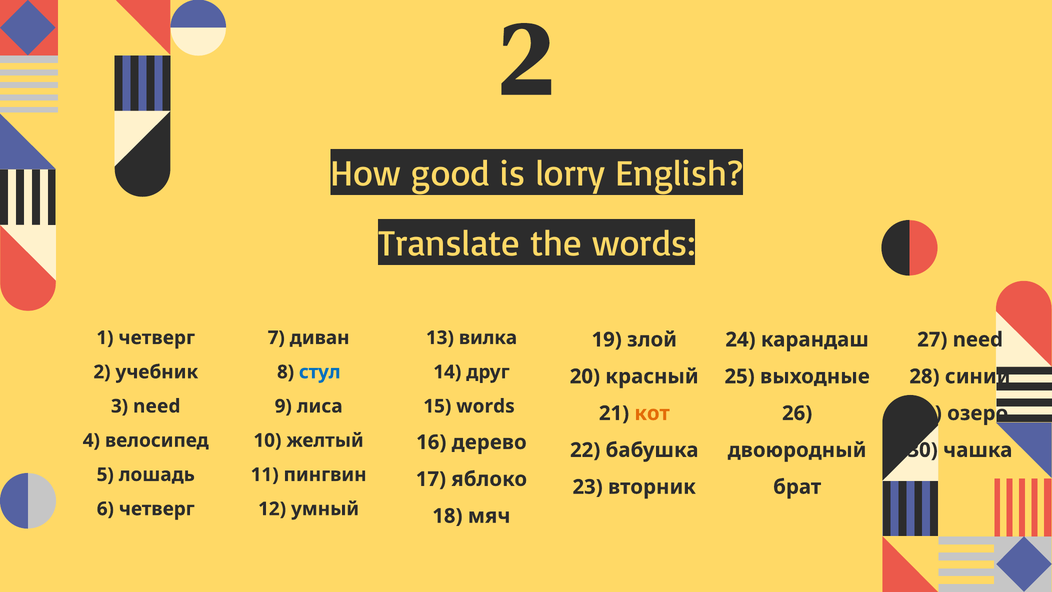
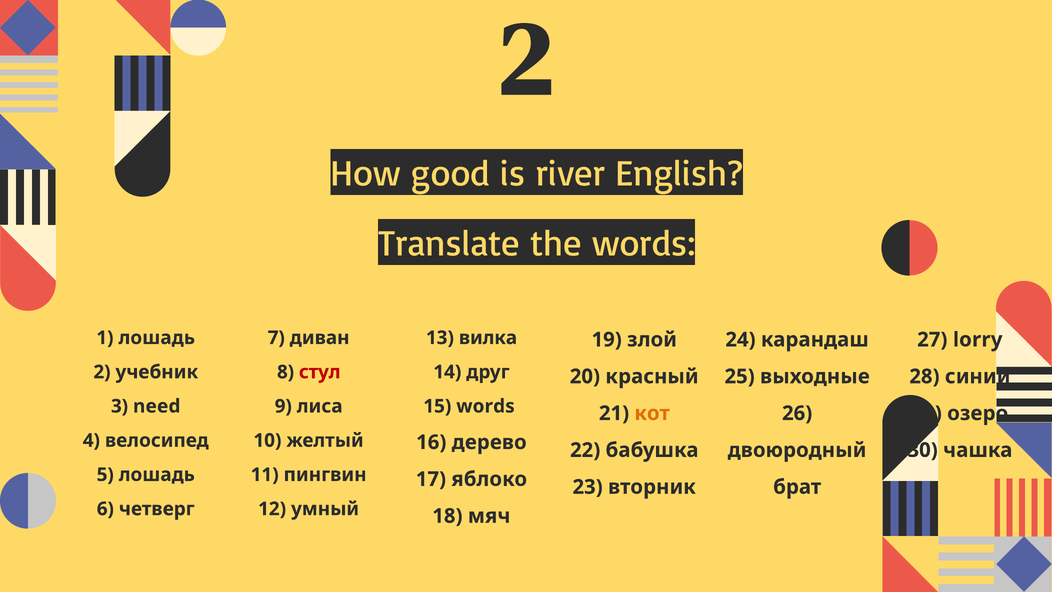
lorry: lorry -> river
1 четверг: четверг -> лошадь
27 need: need -> lorry
стул colour: blue -> red
